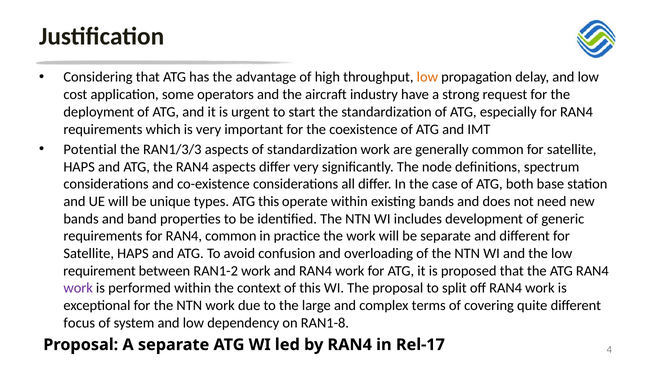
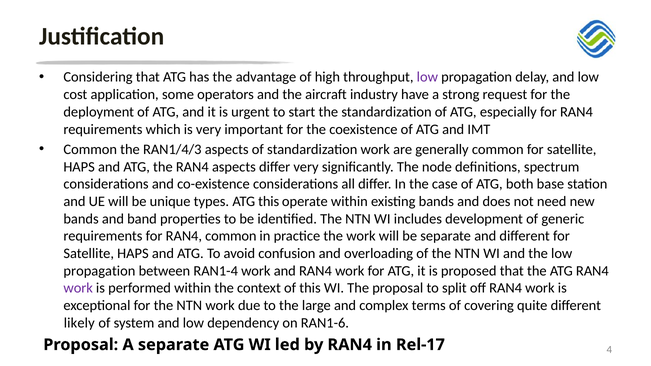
low at (427, 77) colour: orange -> purple
Potential at (90, 150): Potential -> Common
RAN1/3/3: RAN1/3/3 -> RAN1/4/3
requirement at (100, 271): requirement -> propagation
RAN1-2: RAN1-2 -> RAN1-4
focus: focus -> likely
RAN1-8: RAN1-8 -> RAN1-6
